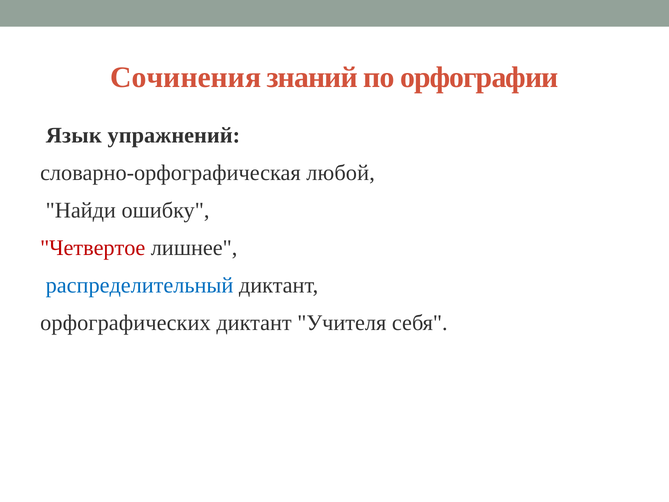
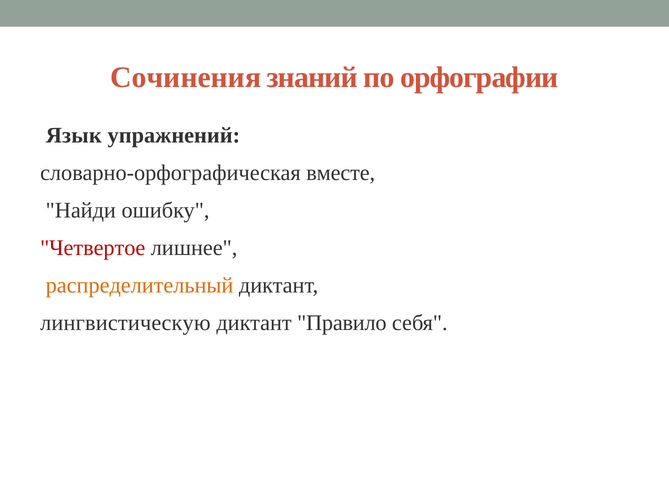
любой: любой -> вместе
распределительный colour: blue -> orange
орфографических: орфографических -> лингвистическую
Учителя: Учителя -> Правило
